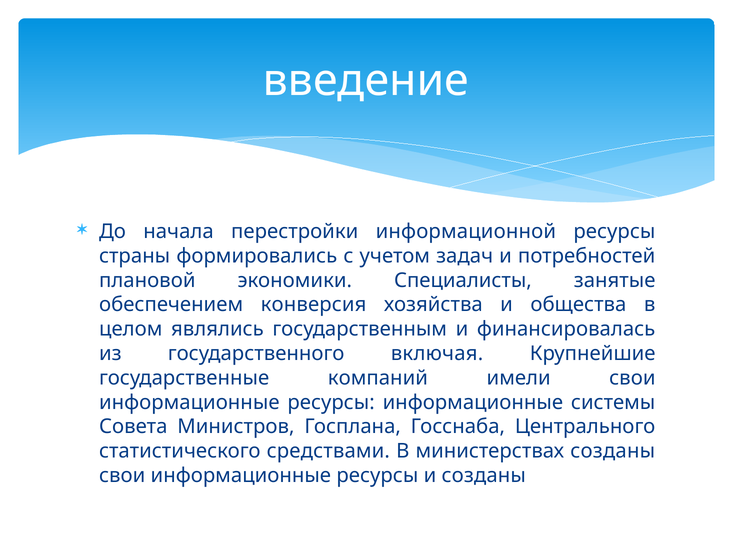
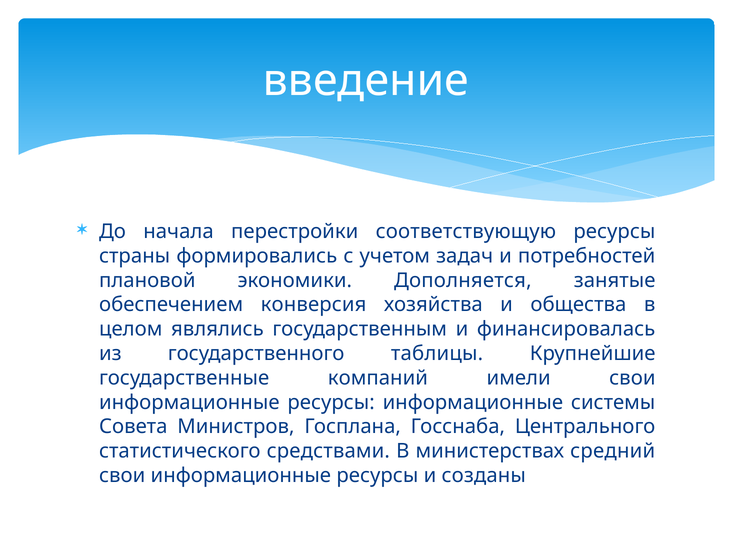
информационной: информационной -> соответствующую
Специалисты: Специалисты -> Дополняется
включая: включая -> таблицы
министерствах созданы: созданы -> средний
